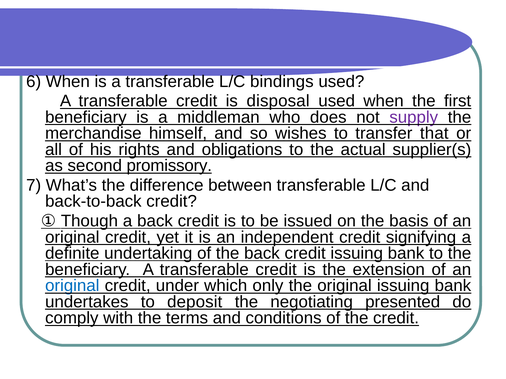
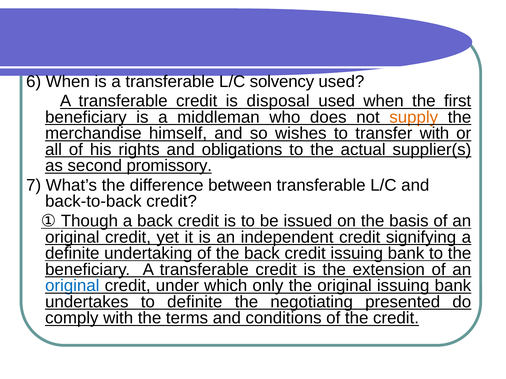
bindings: bindings -> solvency
supply colour: purple -> orange
transfer that: that -> with
to deposit: deposit -> definite
